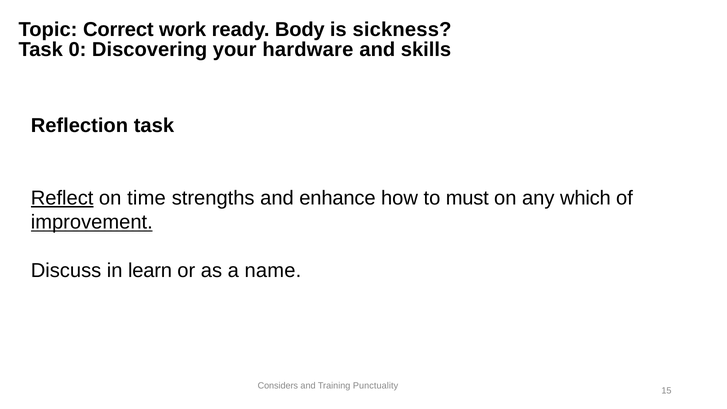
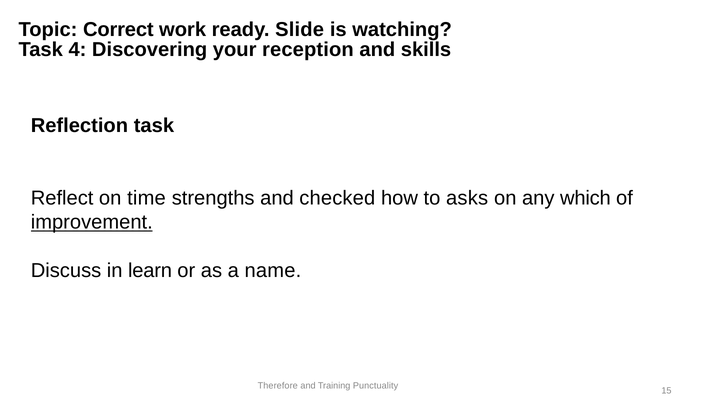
Body: Body -> Slide
sickness: sickness -> watching
0: 0 -> 4
hardware: hardware -> reception
Reflect underline: present -> none
enhance: enhance -> checked
must: must -> asks
Considers: Considers -> Therefore
